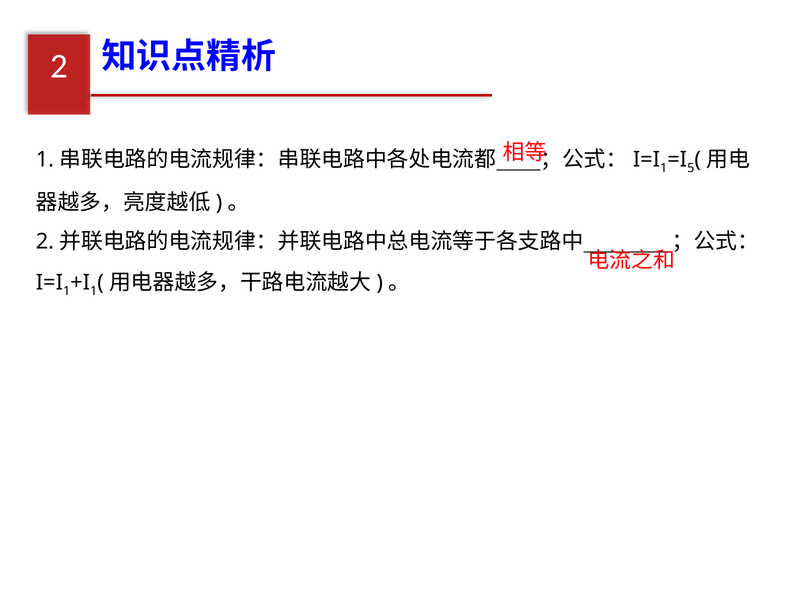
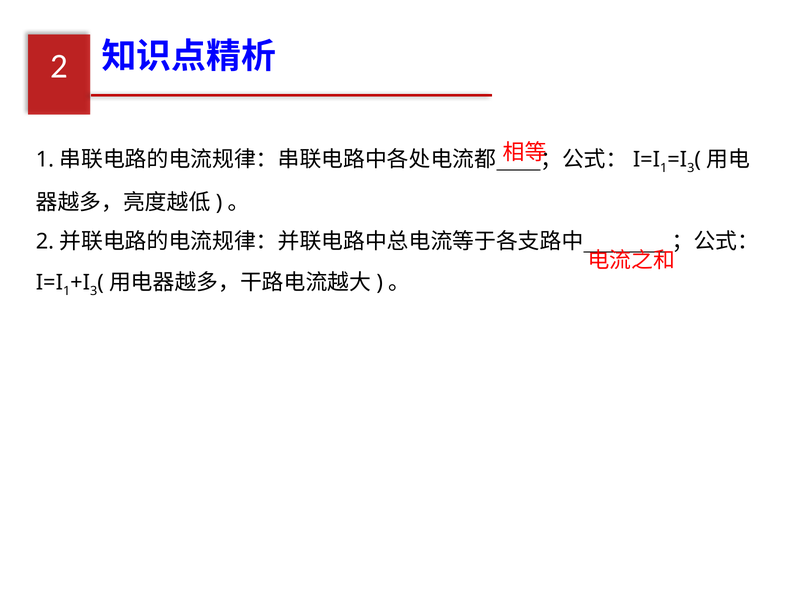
5 at (691, 168): 5 -> 3
1 at (94, 291): 1 -> 3
